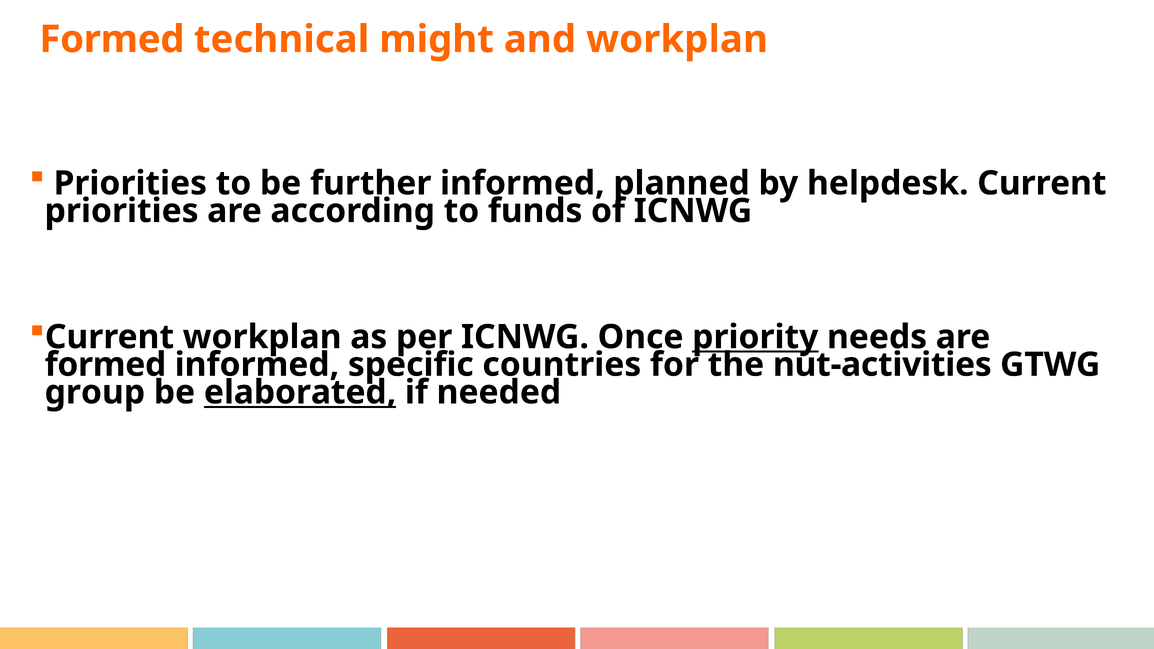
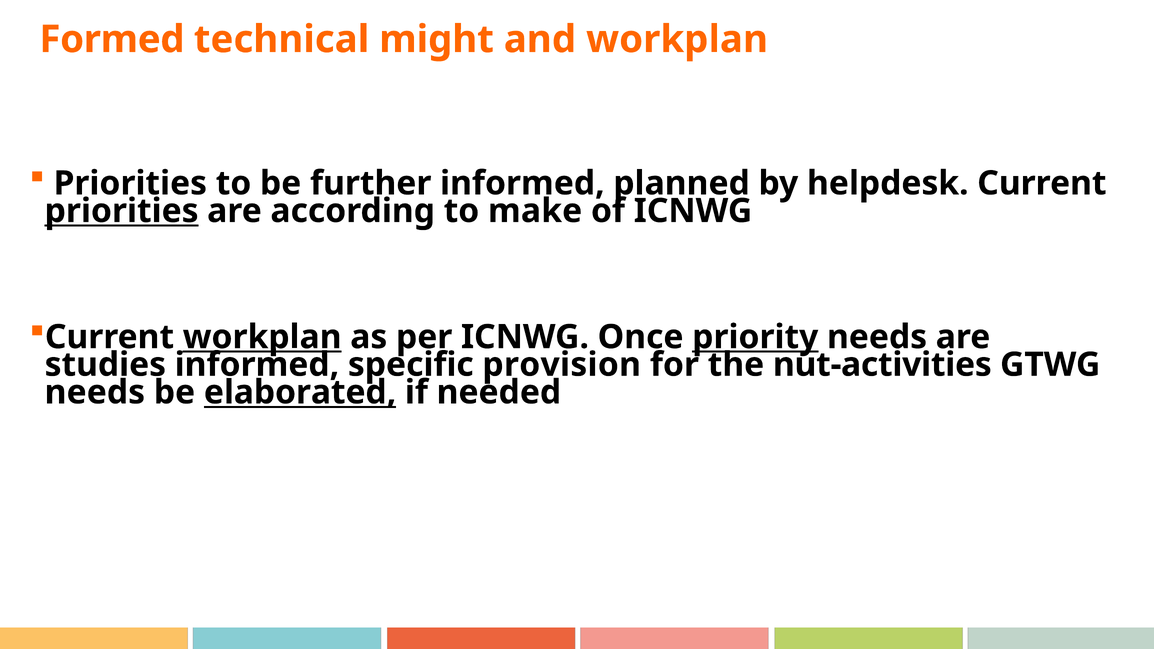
priorities at (122, 211) underline: none -> present
funds: funds -> make
workplan at (262, 337) underline: none -> present
formed at (105, 365): formed -> studies
countries: countries -> provision
group at (95, 392): group -> needs
